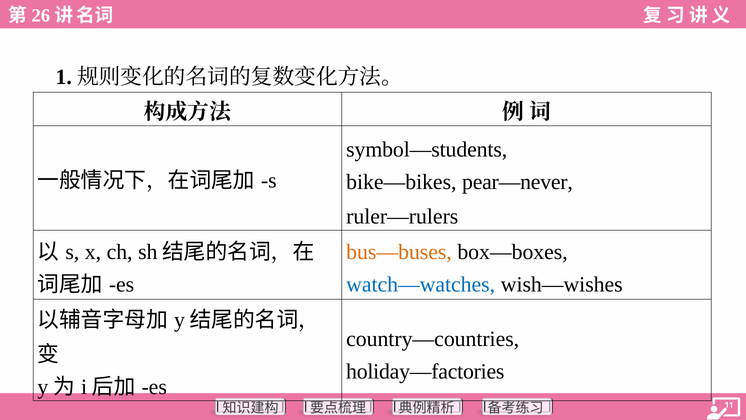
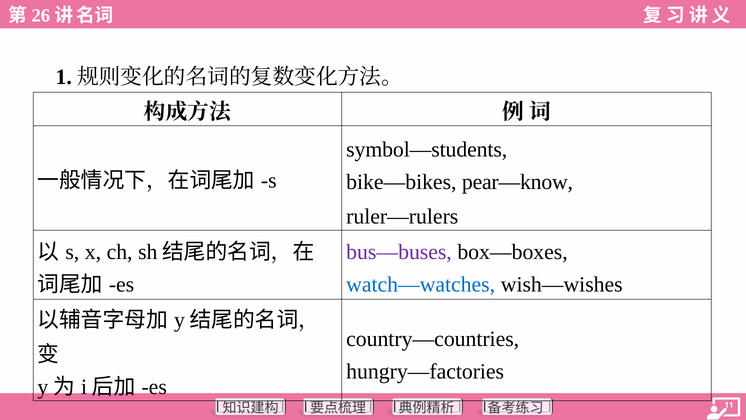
pear—never: pear—never -> pear—know
bus—buses colour: orange -> purple
holiday—factories: holiday—factories -> hungry—factories
